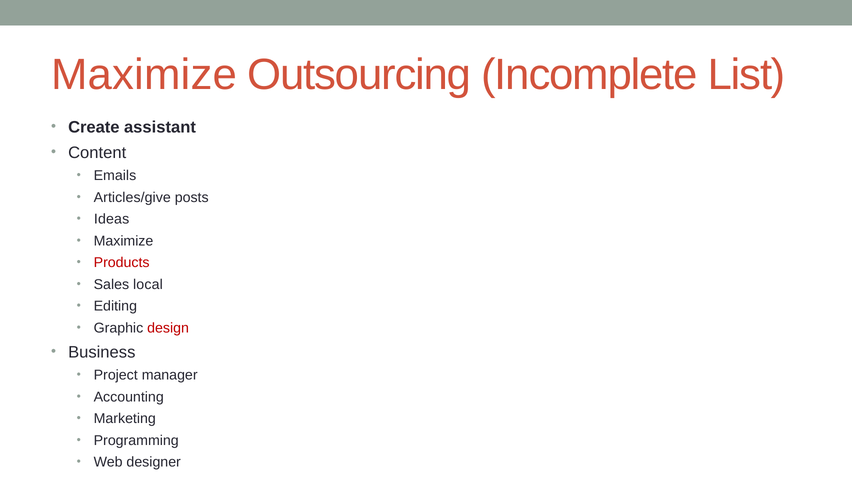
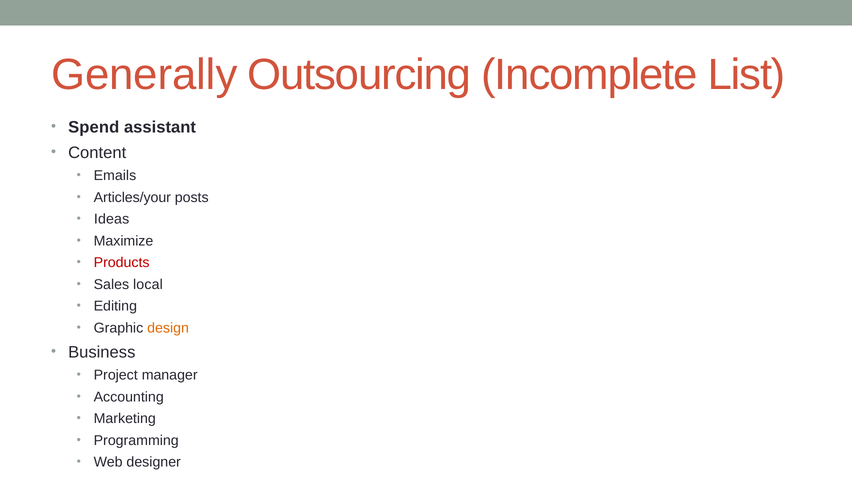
Maximize at (144, 75): Maximize -> Generally
Create: Create -> Spend
Articles/give: Articles/give -> Articles/your
design colour: red -> orange
